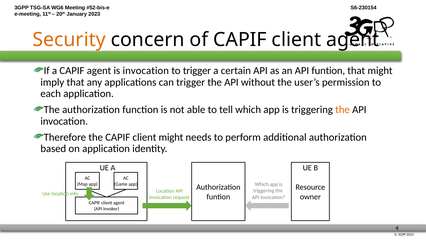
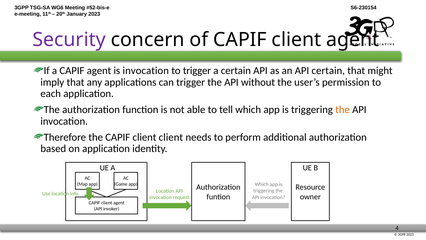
Security colour: orange -> purple
API funtion: funtion -> certain
client might: might -> client
